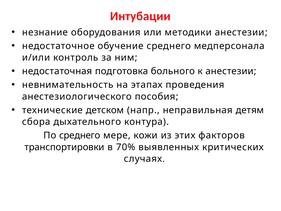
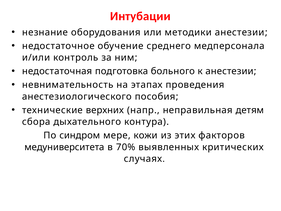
детском: детском -> верхних
По среднего: среднего -> синдром
транспортировки: транспортировки -> медуниверситета
